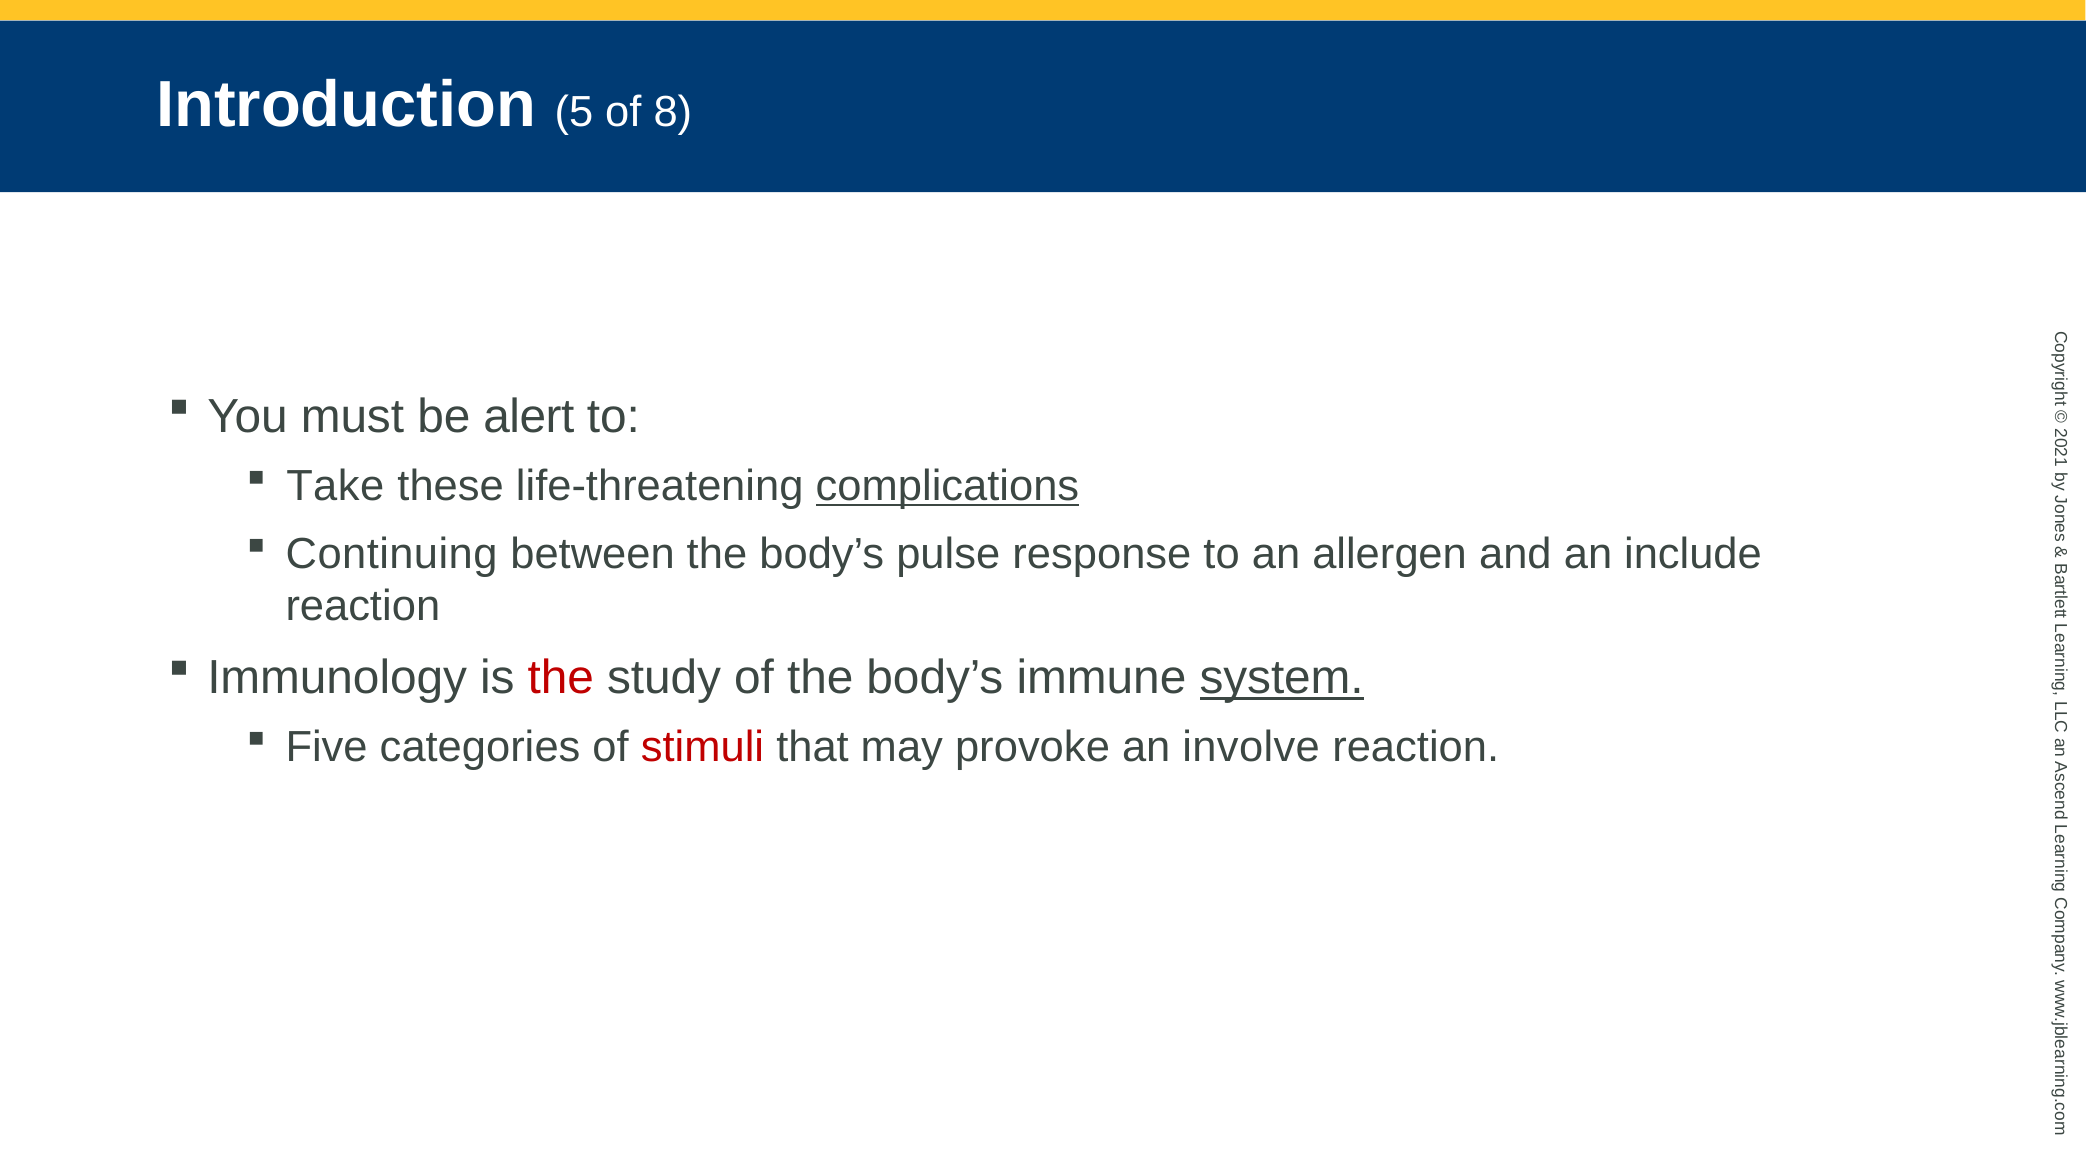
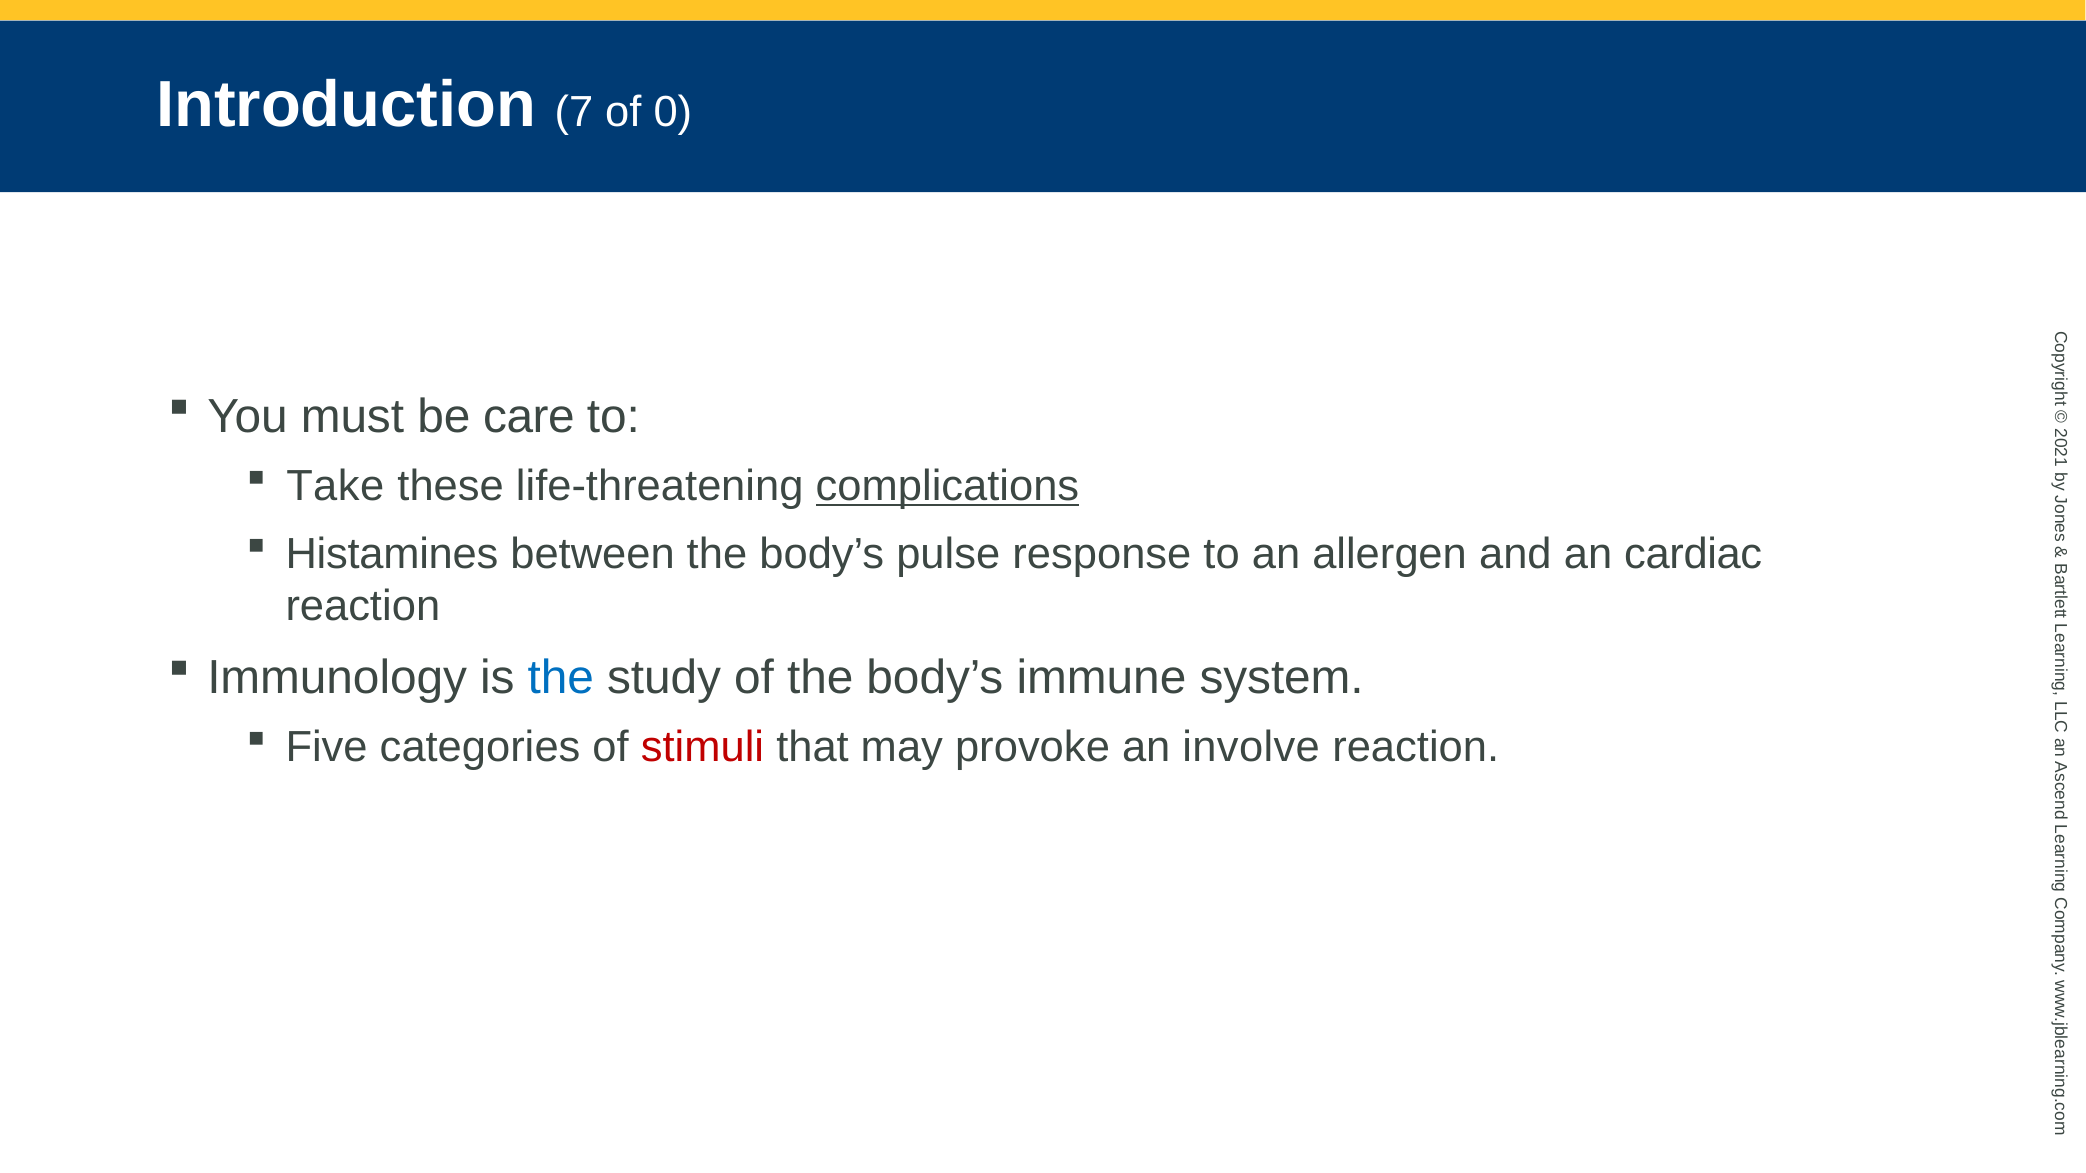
5: 5 -> 7
of 8: 8 -> 0
alert: alert -> care
Continuing: Continuing -> Histamines
include: include -> cardiac
the at (561, 678) colour: red -> blue
system underline: present -> none
